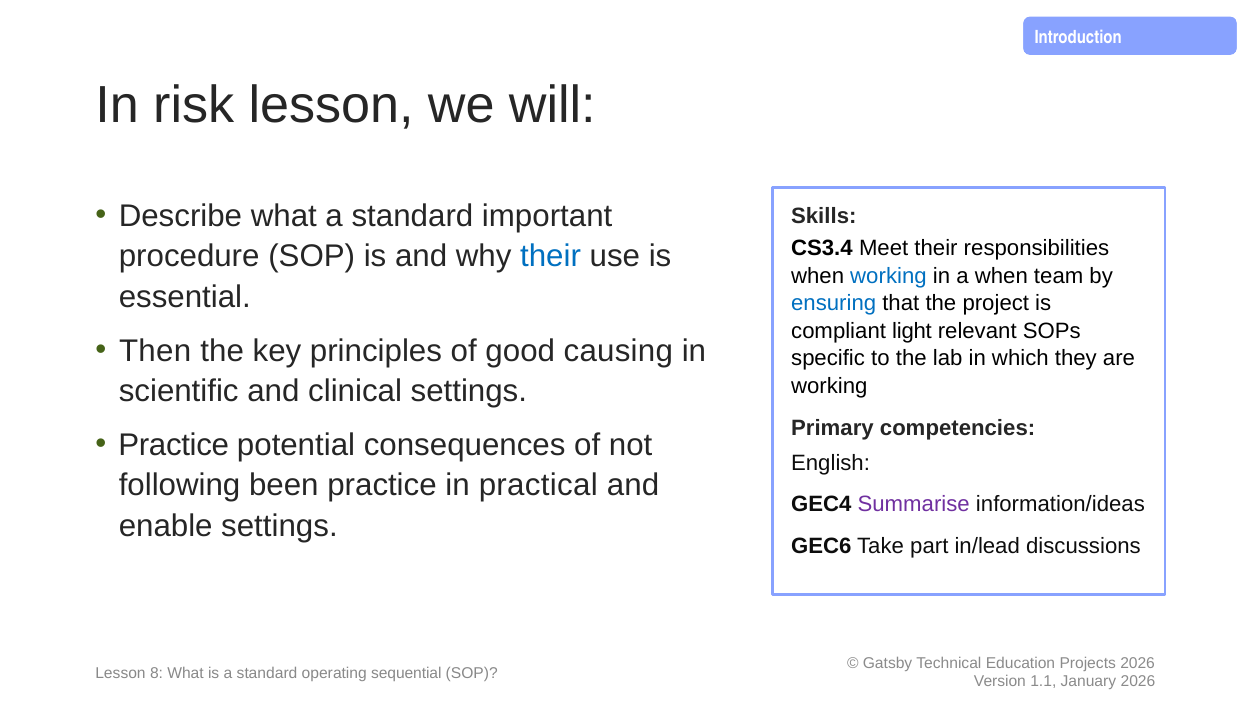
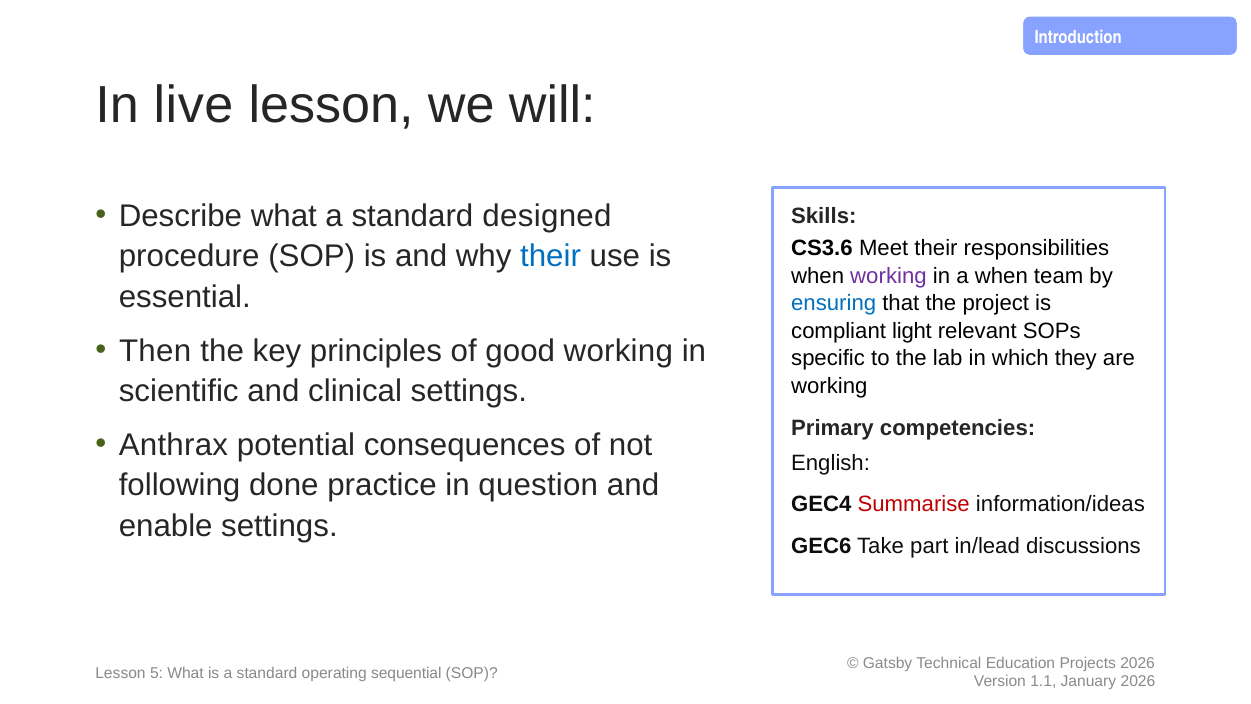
risk: risk -> live
important: important -> designed
CS3.4: CS3.4 -> CS3.6
working at (888, 276) colour: blue -> purple
good causing: causing -> working
Practice at (174, 445): Practice -> Anthrax
been: been -> done
practical: practical -> question
Summarise colour: purple -> red
8: 8 -> 5
